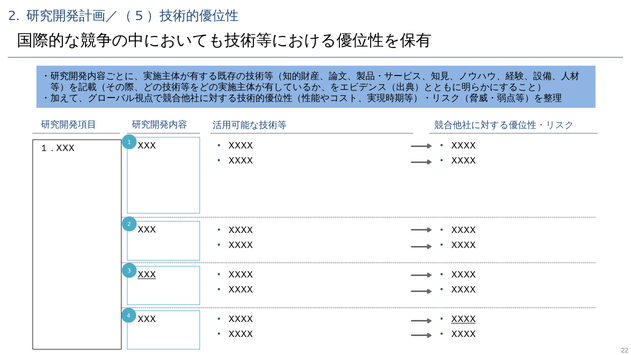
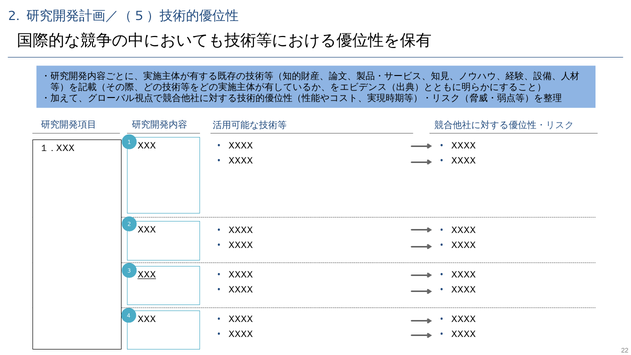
XXXX at (463, 319) underline: present -> none
